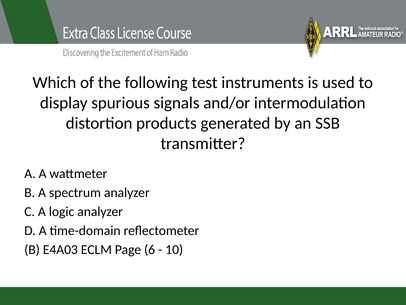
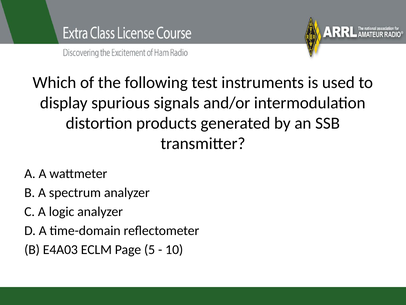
6: 6 -> 5
